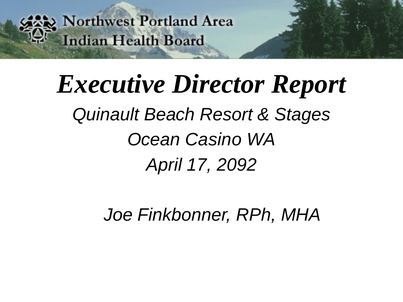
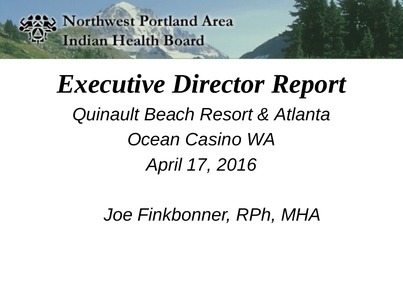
Stages: Stages -> Atlanta
2092: 2092 -> 2016
